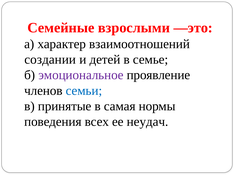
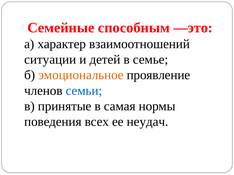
взрослыми: взрослыми -> способным
создании: создании -> ситуации
эмоциональное colour: purple -> orange
